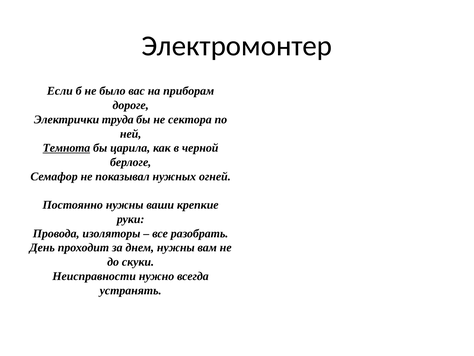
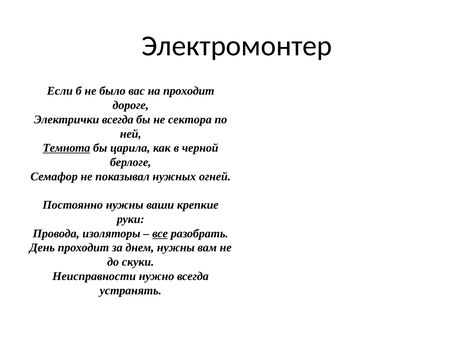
на приборам: приборам -> проходит
Электрички труда: труда -> всегда
все underline: none -> present
